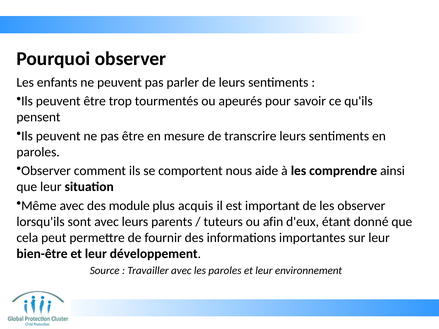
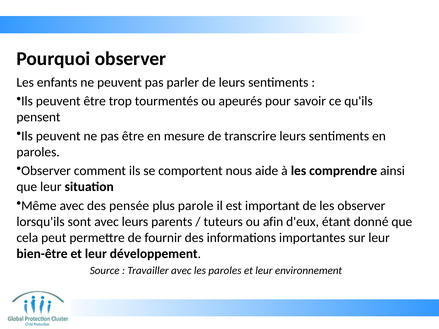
module: module -> pensée
acquis: acquis -> parole
